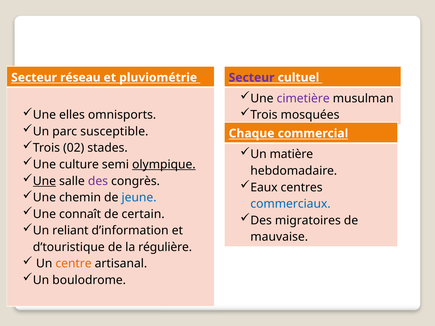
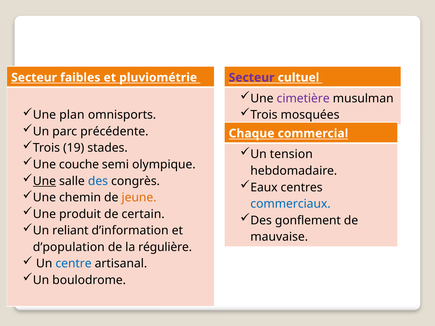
réseau: réseau -> faibles
elles: elles -> plan
susceptible: susceptible -> précédente
02: 02 -> 19
matière: matière -> tension
culture: culture -> couche
olympique underline: present -> none
des at (98, 181) colour: purple -> blue
jeune colour: blue -> orange
connaît: connaît -> produit
migratoires: migratoires -> gonflement
d’touristique: d’touristique -> d’population
centre colour: orange -> blue
